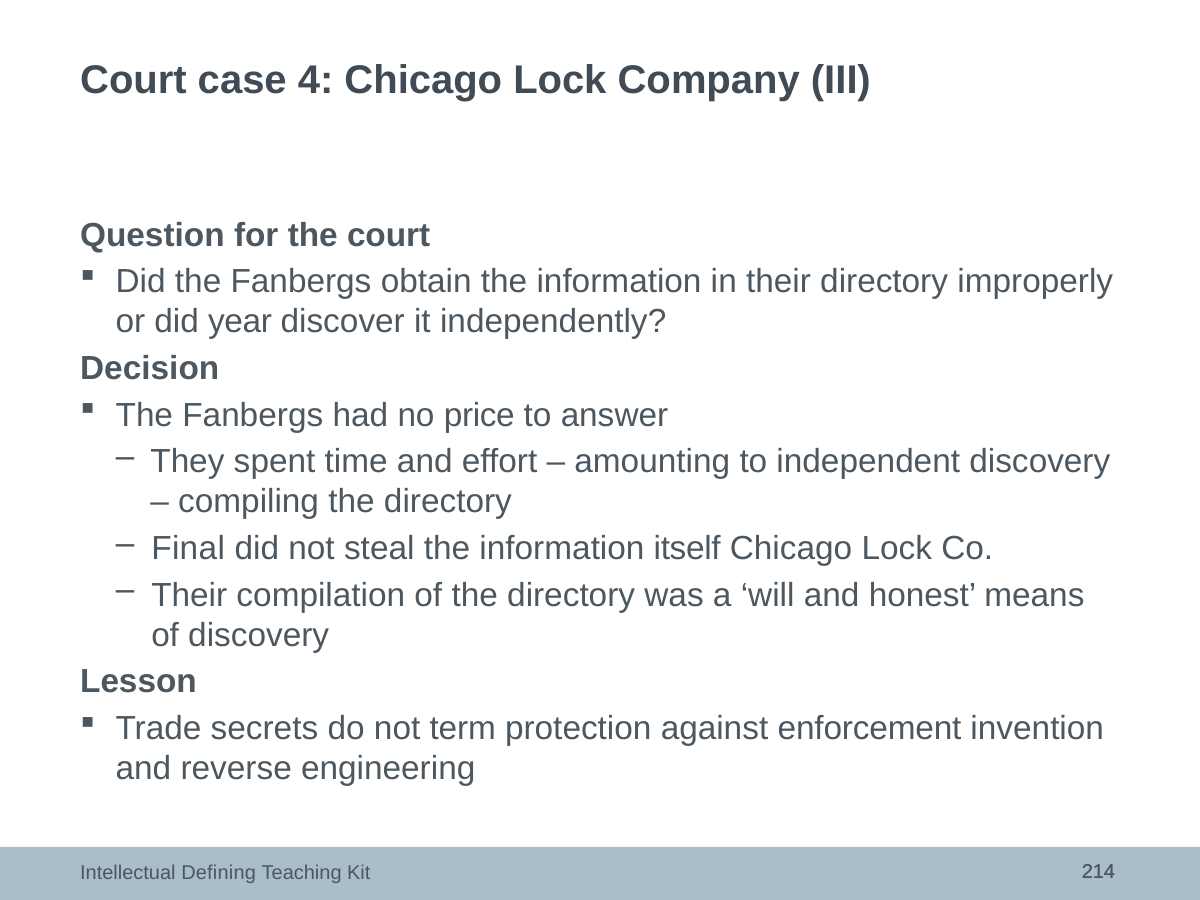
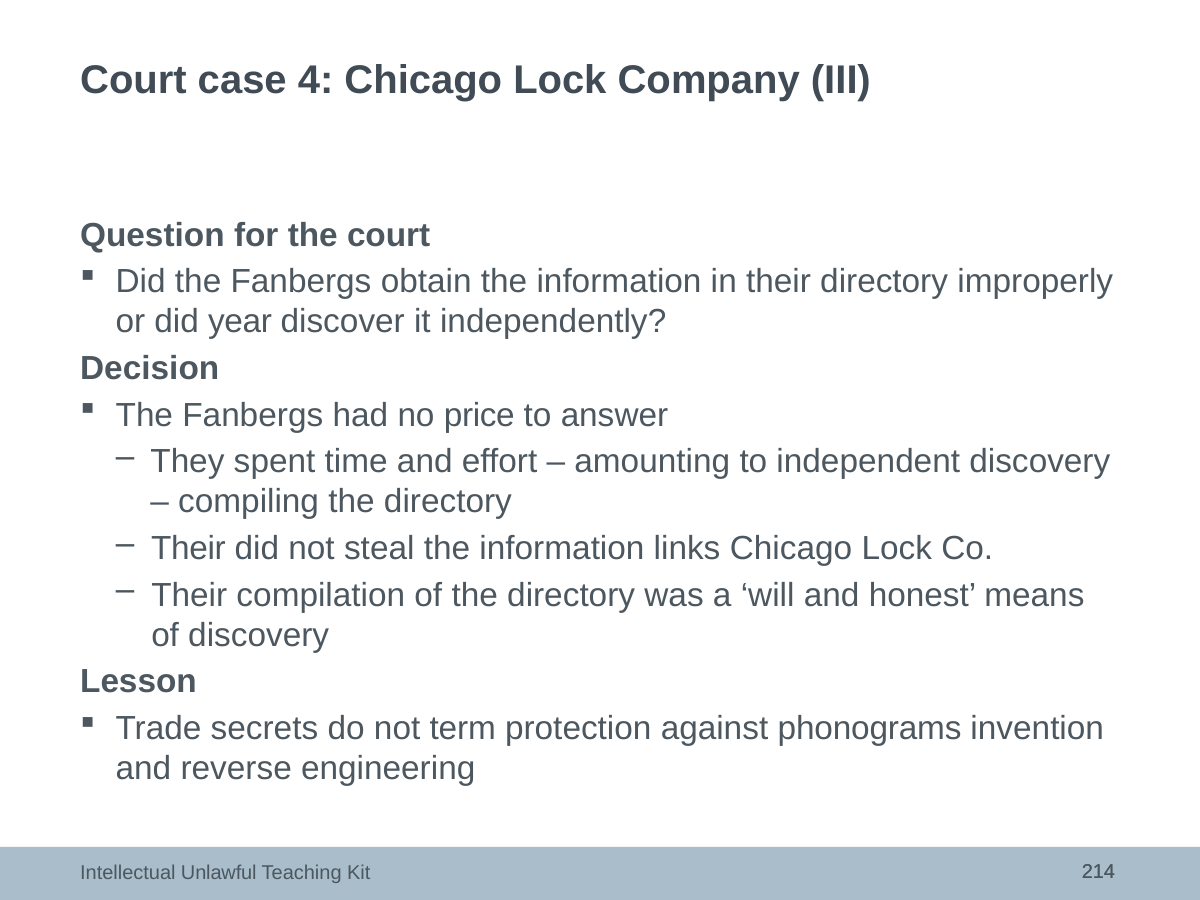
Final at (188, 548): Final -> Their
itself: itself -> links
enforcement: enforcement -> phonograms
Defining: Defining -> Unlawful
